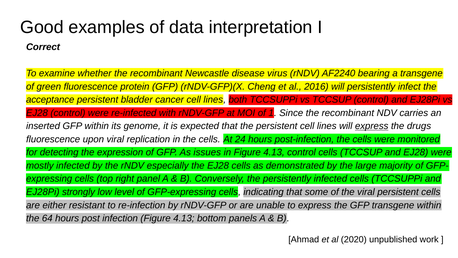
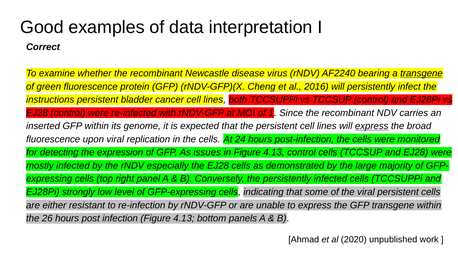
transgene at (421, 73) underline: none -> present
acceptance: acceptance -> instructions
drugs: drugs -> broad
64: 64 -> 26
